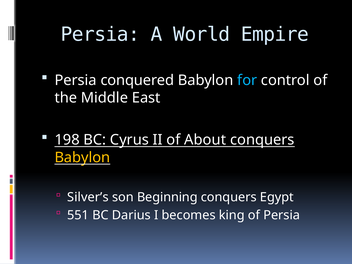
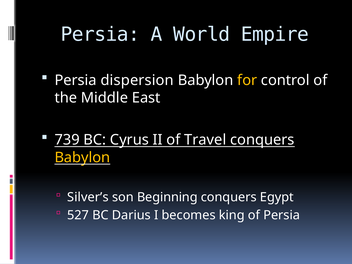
conquered: conquered -> dispersion
for colour: light blue -> yellow
198: 198 -> 739
About: About -> Travel
551: 551 -> 527
